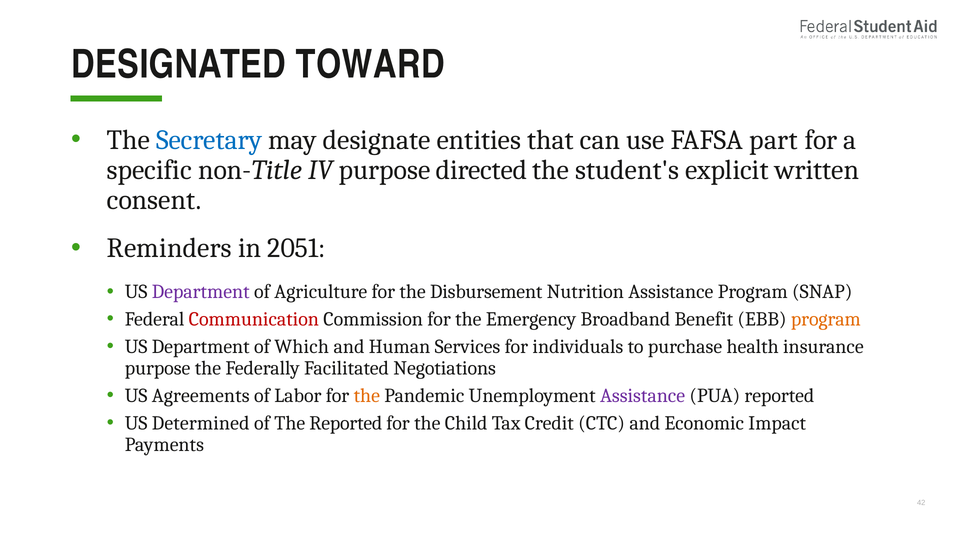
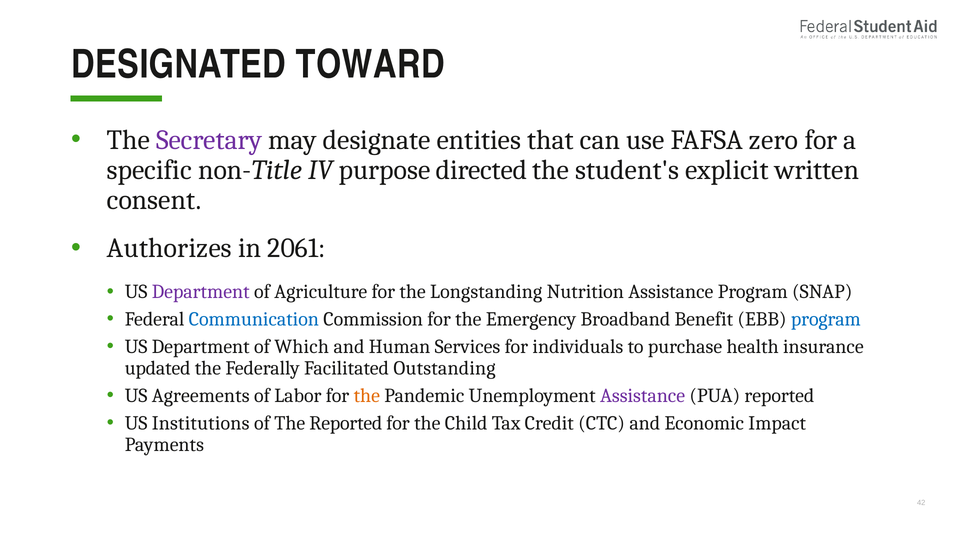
Secretary colour: blue -> purple
part: part -> zero
Reminders: Reminders -> Authorizes
2051: 2051 -> 2061
Disbursement: Disbursement -> Longstanding
Communication colour: red -> blue
program at (826, 319) colour: orange -> blue
purpose at (158, 368): purpose -> updated
Negotiations: Negotiations -> Outstanding
Determined: Determined -> Institutions
